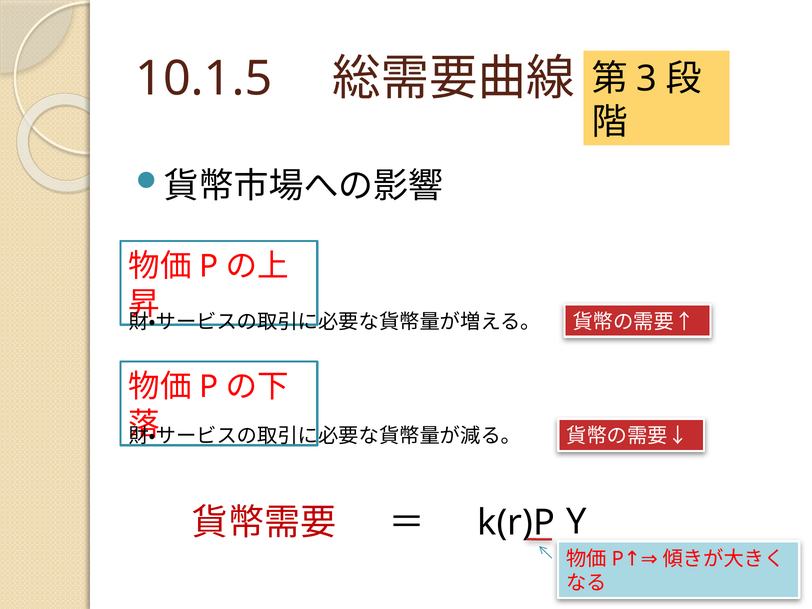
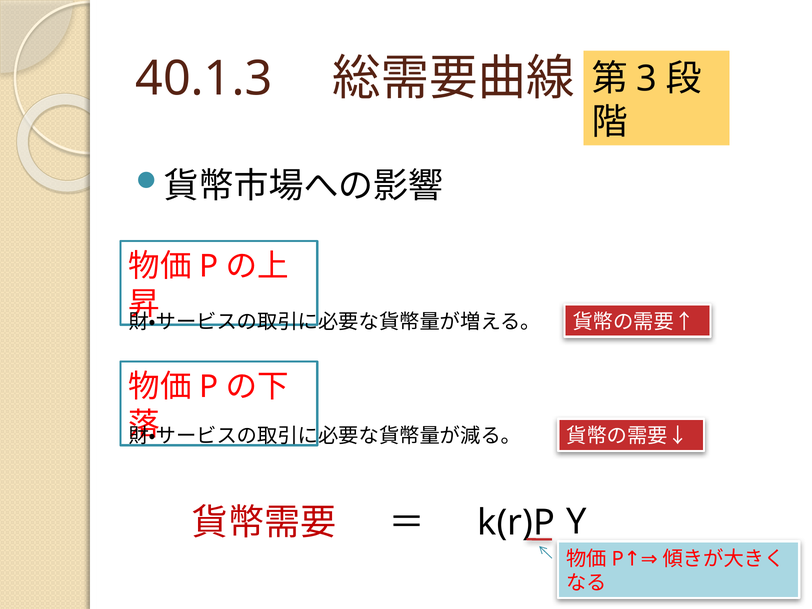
10.1.5: 10.1.5 -> 40.1.3
